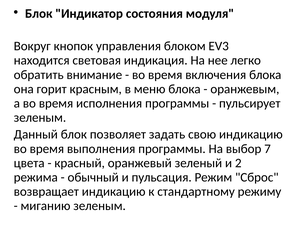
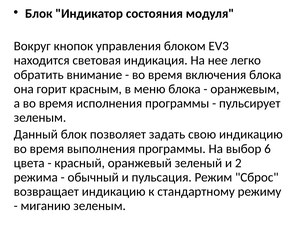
7: 7 -> 6
